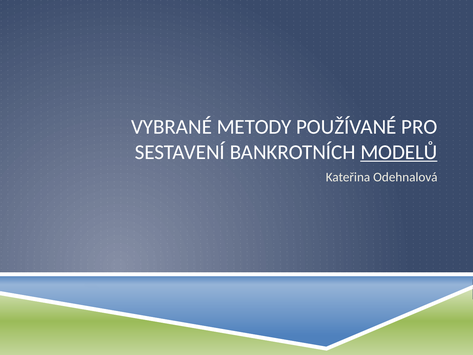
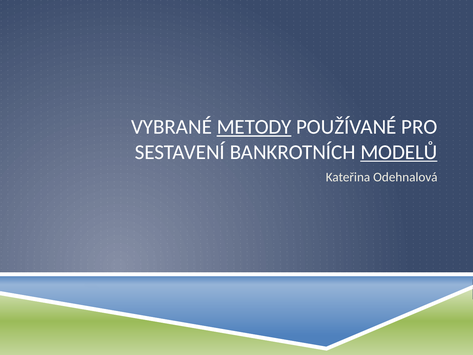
METODY underline: none -> present
